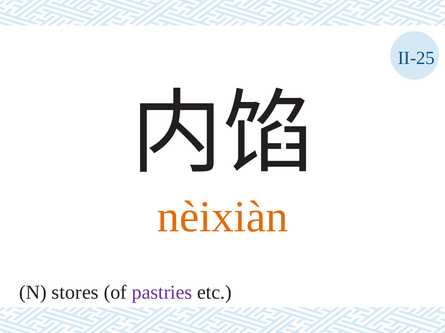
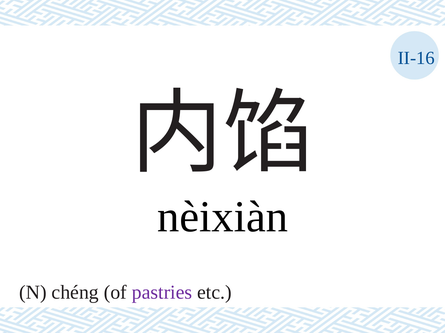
II-25: II-25 -> II-16
nèixiàn colour: orange -> black
stores: stores -> chéng
